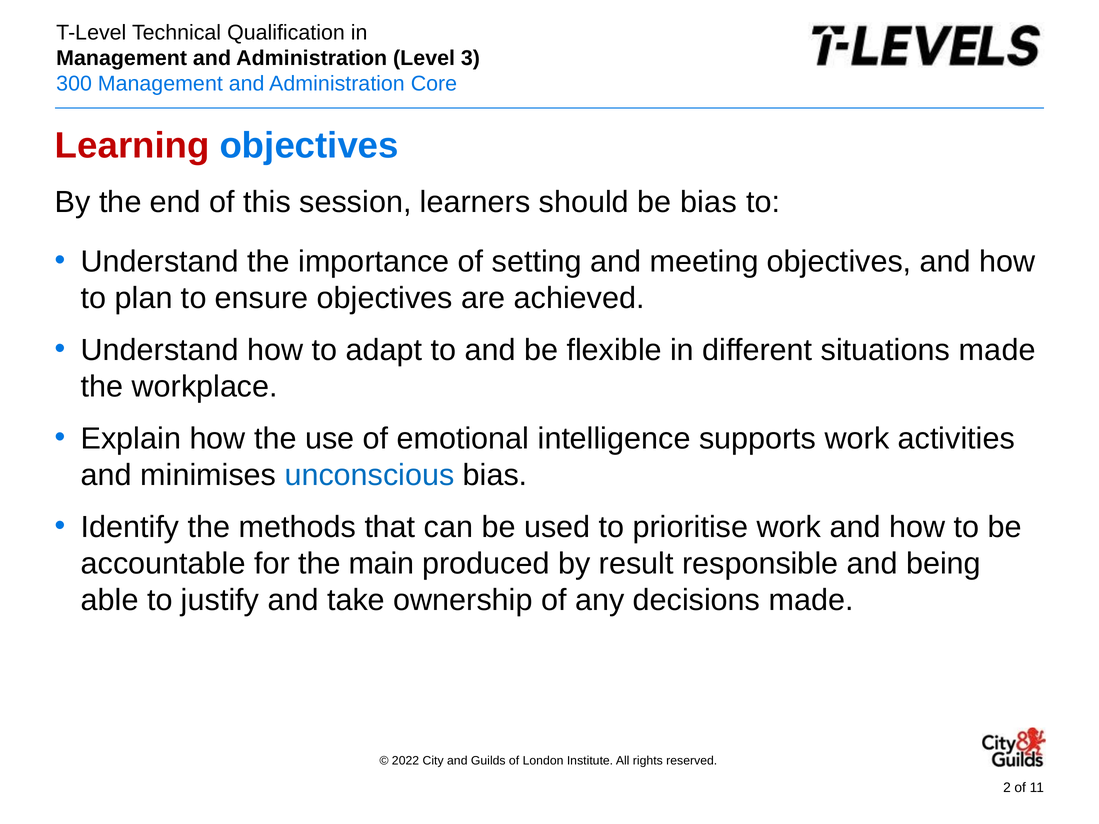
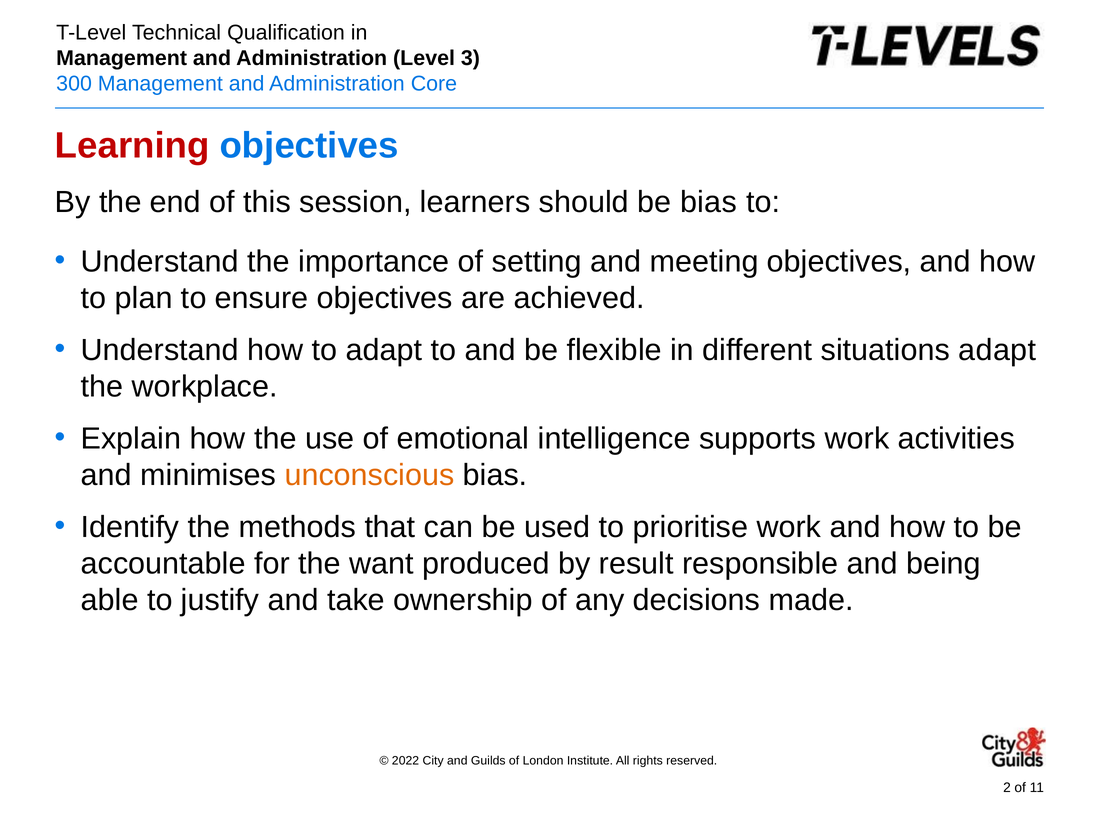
situations made: made -> adapt
unconscious colour: blue -> orange
main: main -> want
